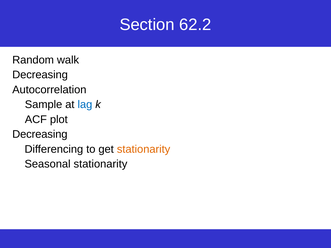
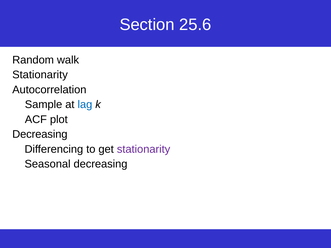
62.2: 62.2 -> 25.6
Decreasing at (40, 75): Decreasing -> Stationarity
stationarity at (144, 149) colour: orange -> purple
Seasonal stationarity: stationarity -> decreasing
